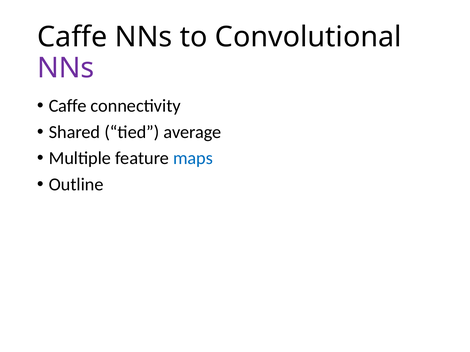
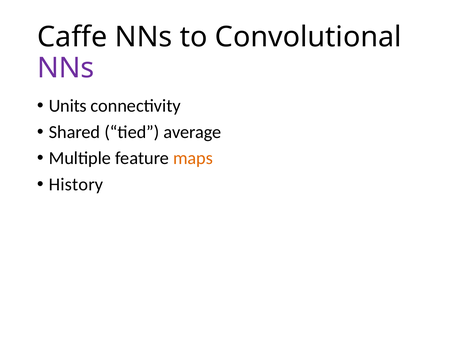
Caffe at (68, 106): Caffe -> Units
maps colour: blue -> orange
Outline: Outline -> History
